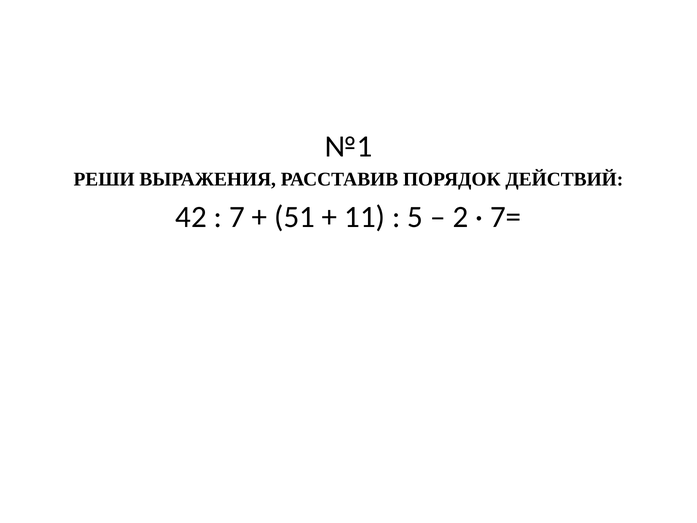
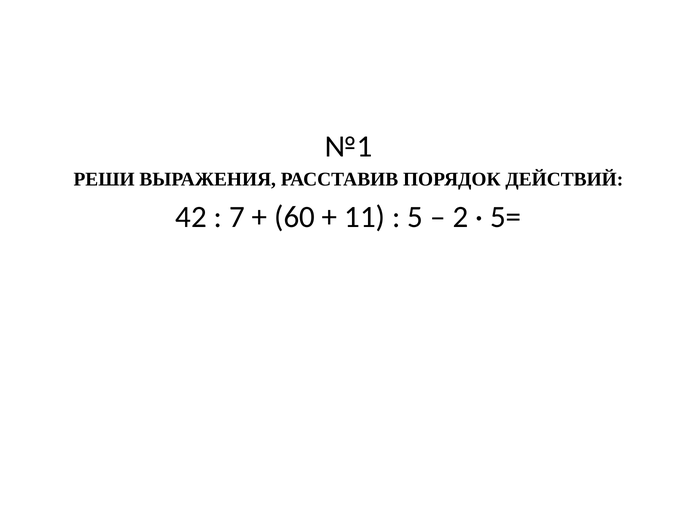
51: 51 -> 60
7=: 7= -> 5=
